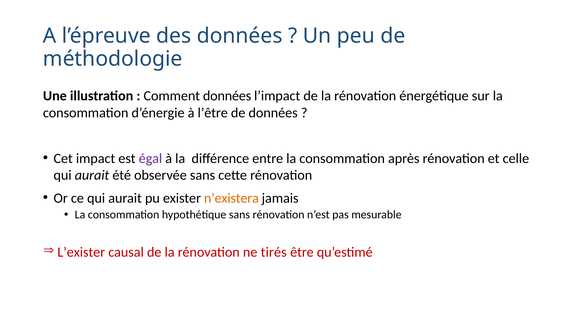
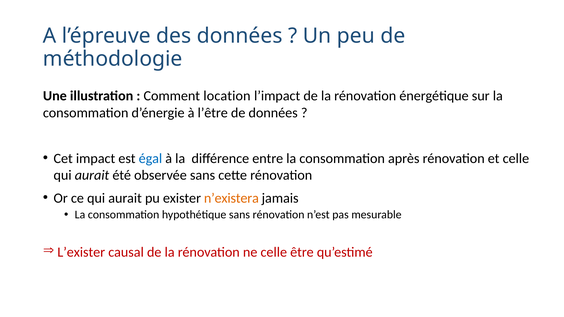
Comment données: données -> location
égal colour: purple -> blue
ne tirés: tirés -> celle
